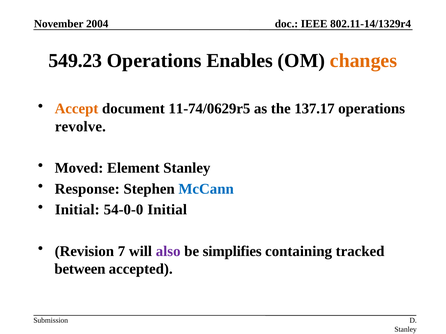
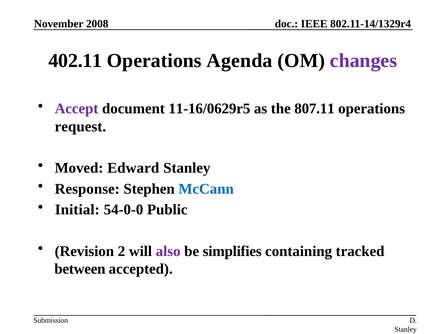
2004: 2004 -> 2008
549.23: 549.23 -> 402.11
Enables: Enables -> Agenda
changes colour: orange -> purple
Accept colour: orange -> purple
11-74/0629r5: 11-74/0629r5 -> 11-16/0629r5
137.17: 137.17 -> 807.11
revolve: revolve -> request
Element: Element -> Edward
54-0-0 Initial: Initial -> Public
7: 7 -> 2
